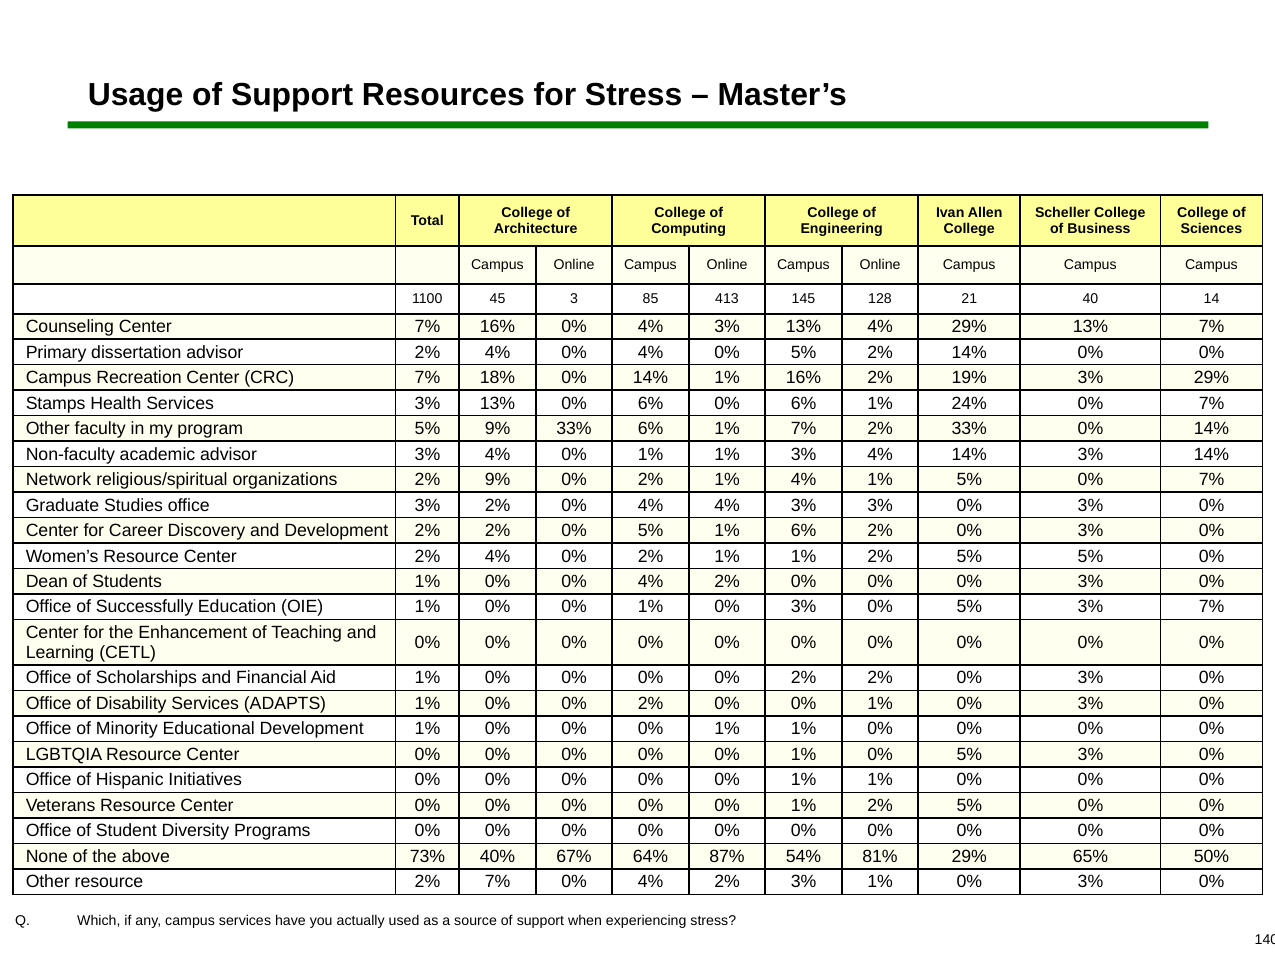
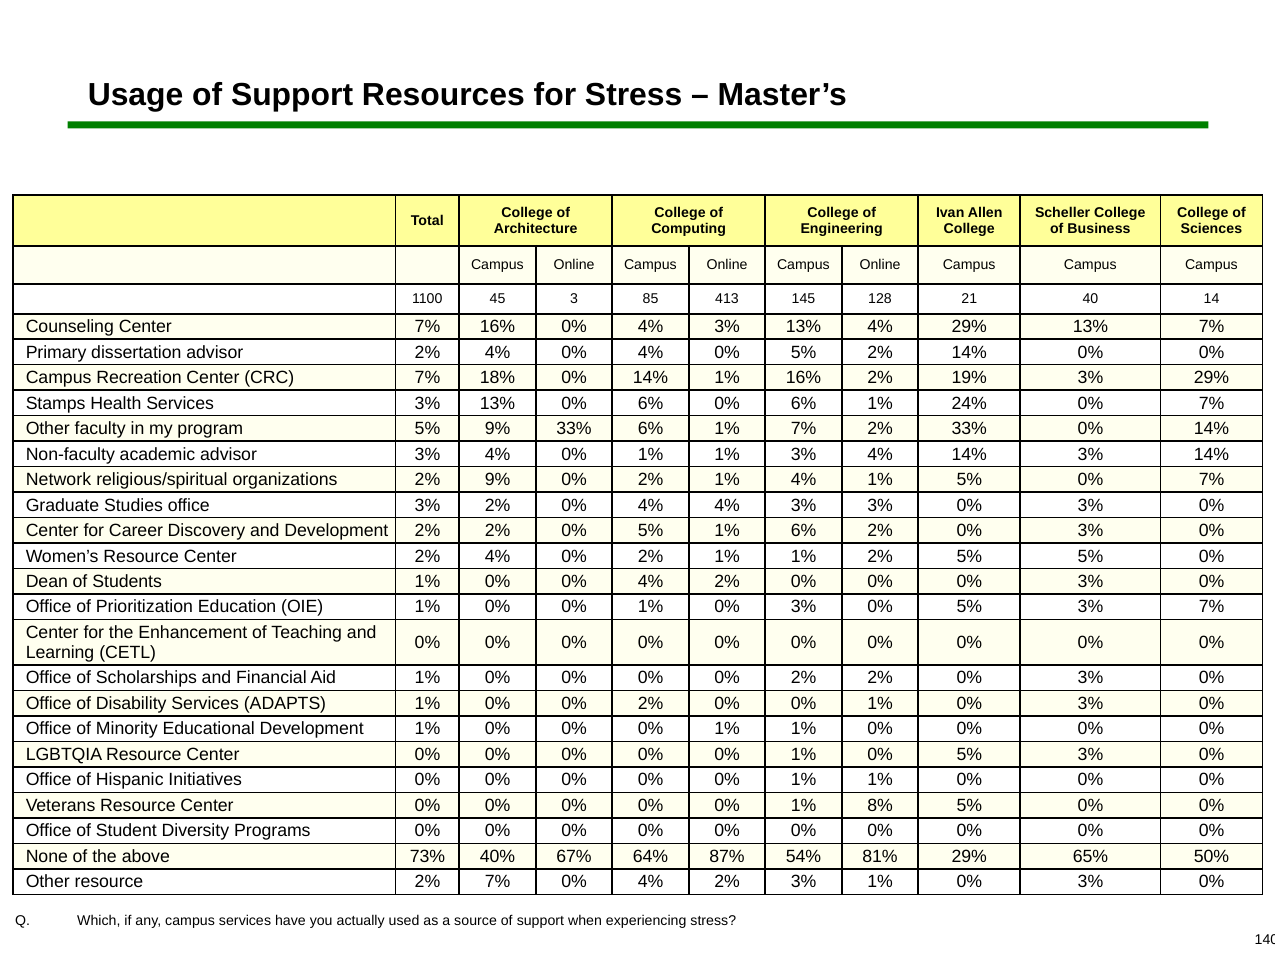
Successfully: Successfully -> Prioritization
0% 1% 2%: 2% -> 8%
